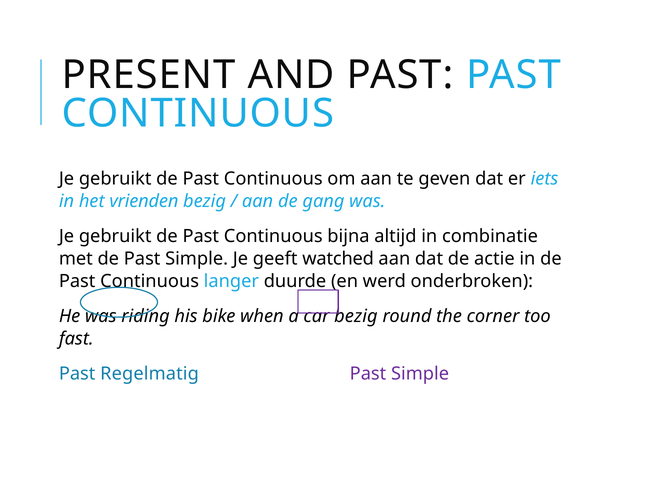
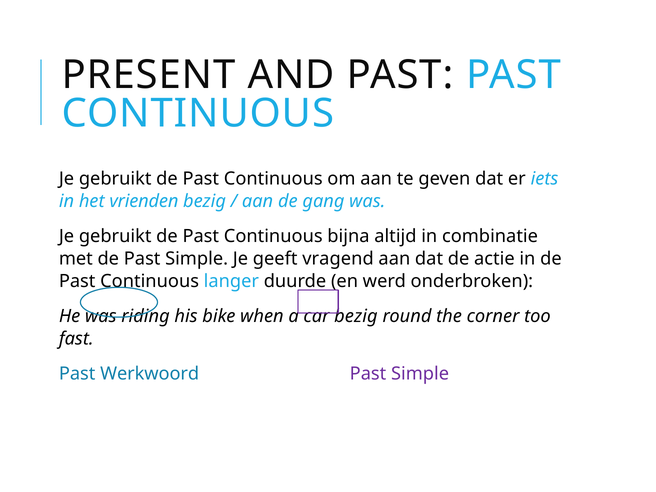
watched: watched -> vragend
Regelmatig: Regelmatig -> Werkwoord
